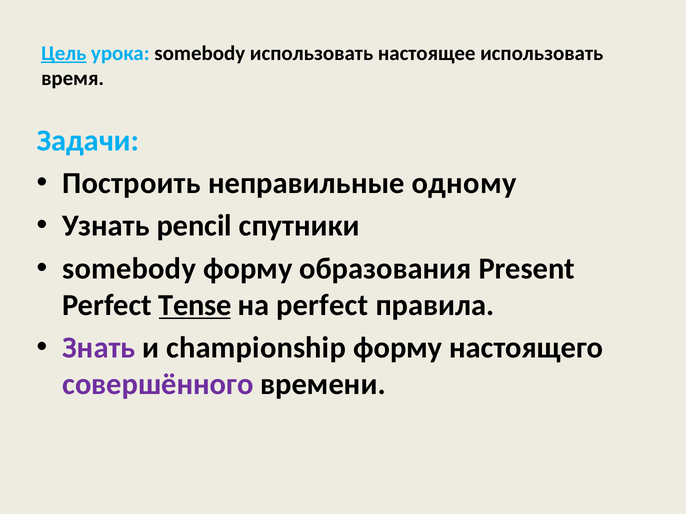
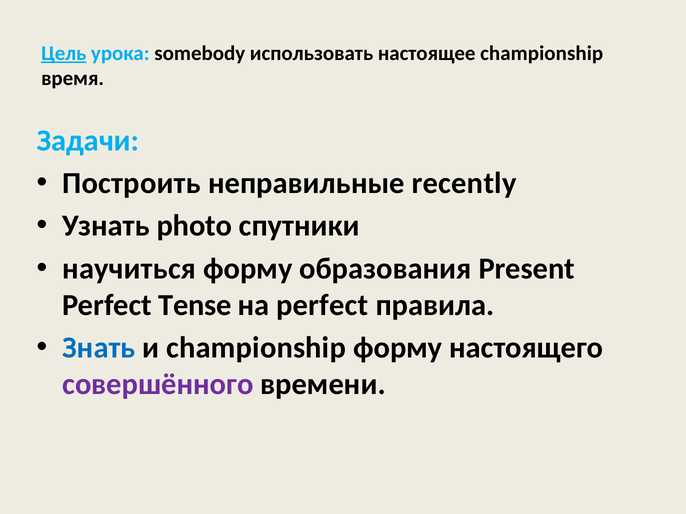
настоящее использовать: использовать -> championship
одному: одному -> recently
pencil: pencil -> photo
somebody at (129, 269): somebody -> научиться
Tense underline: present -> none
Знать colour: purple -> blue
